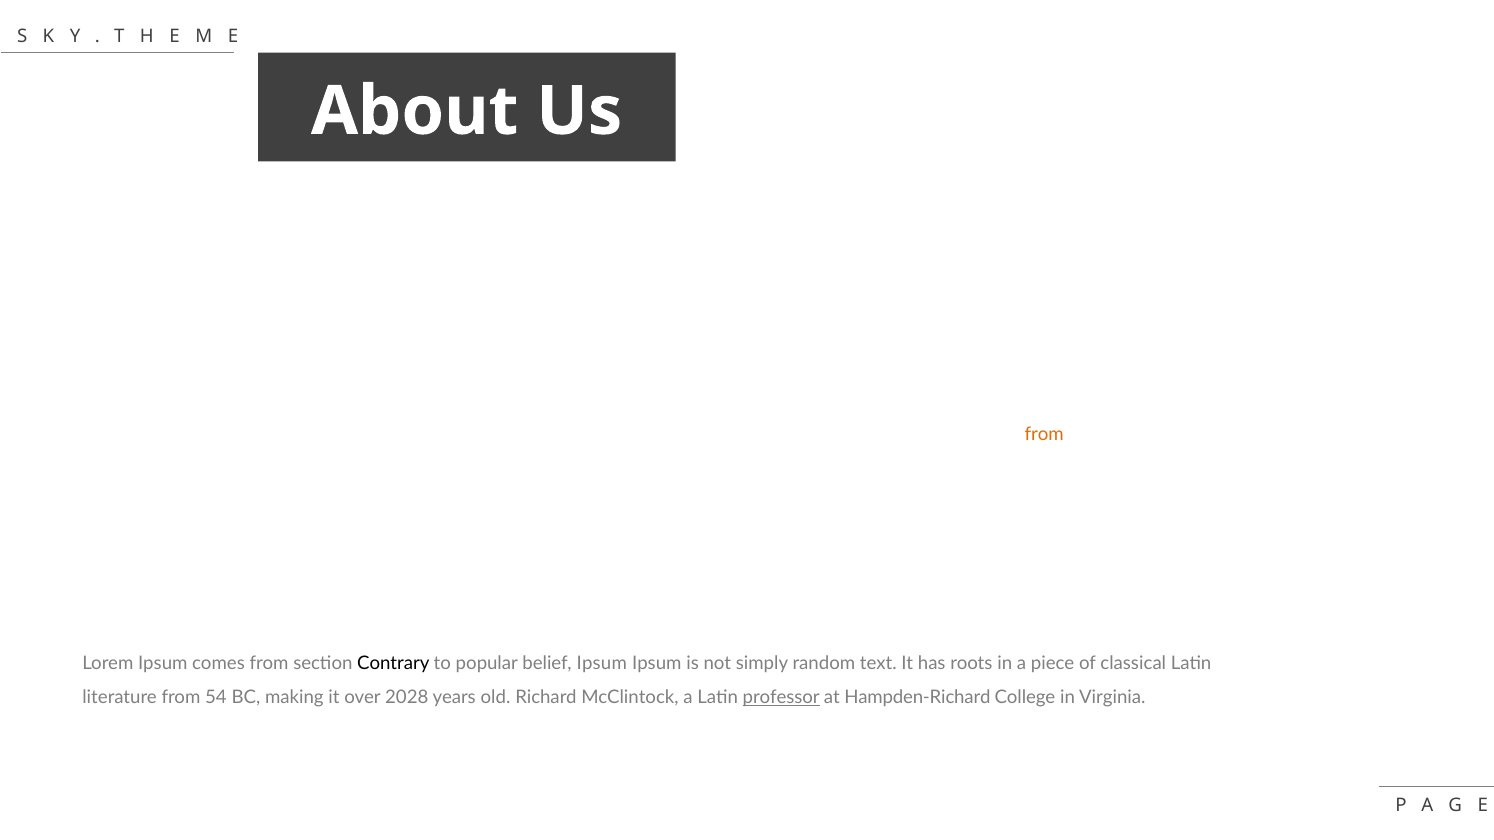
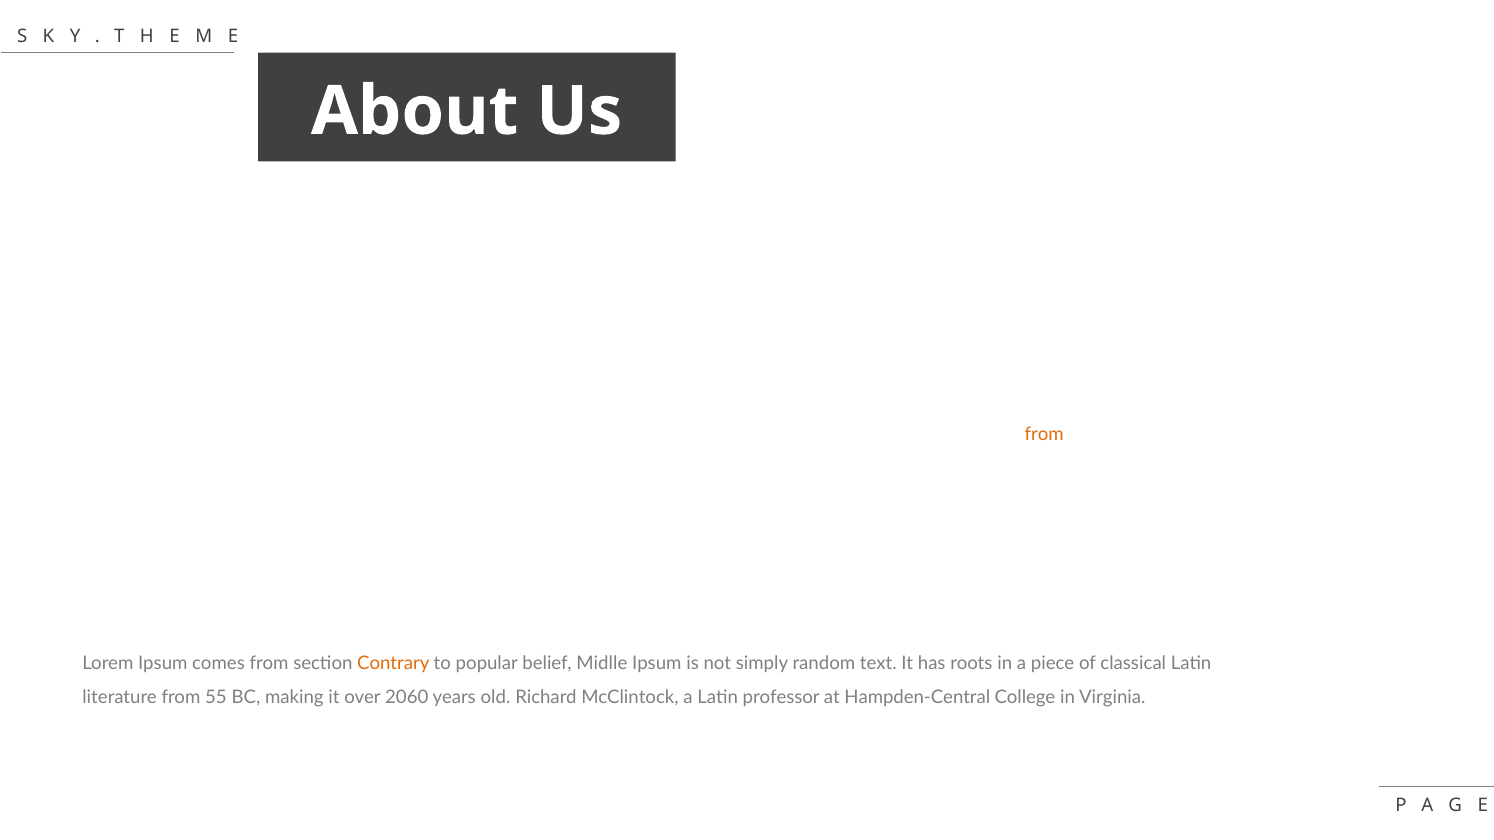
Contrary at (393, 664) colour: black -> orange
belief Ipsum: Ipsum -> Midlle
54: 54 -> 55
2028: 2028 -> 2060
professor underline: present -> none
Hampden-Richard: Hampden-Richard -> Hampden-Central
